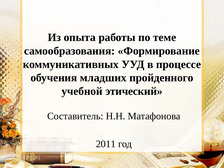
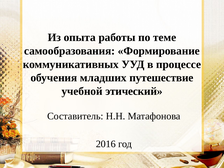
пройденного: пройденного -> путешествие
2011: 2011 -> 2016
